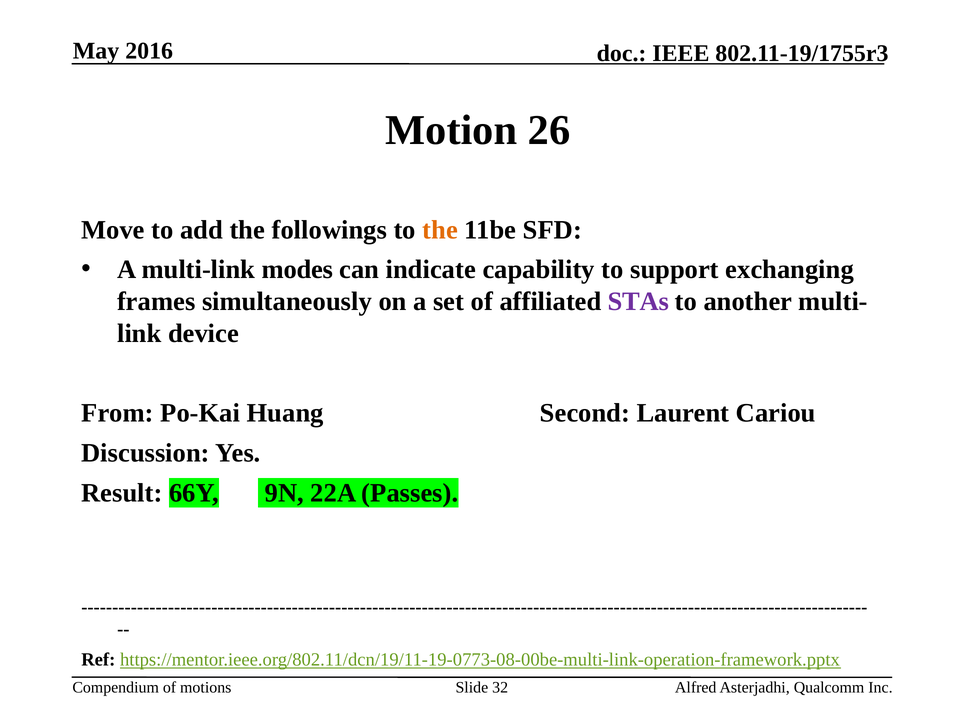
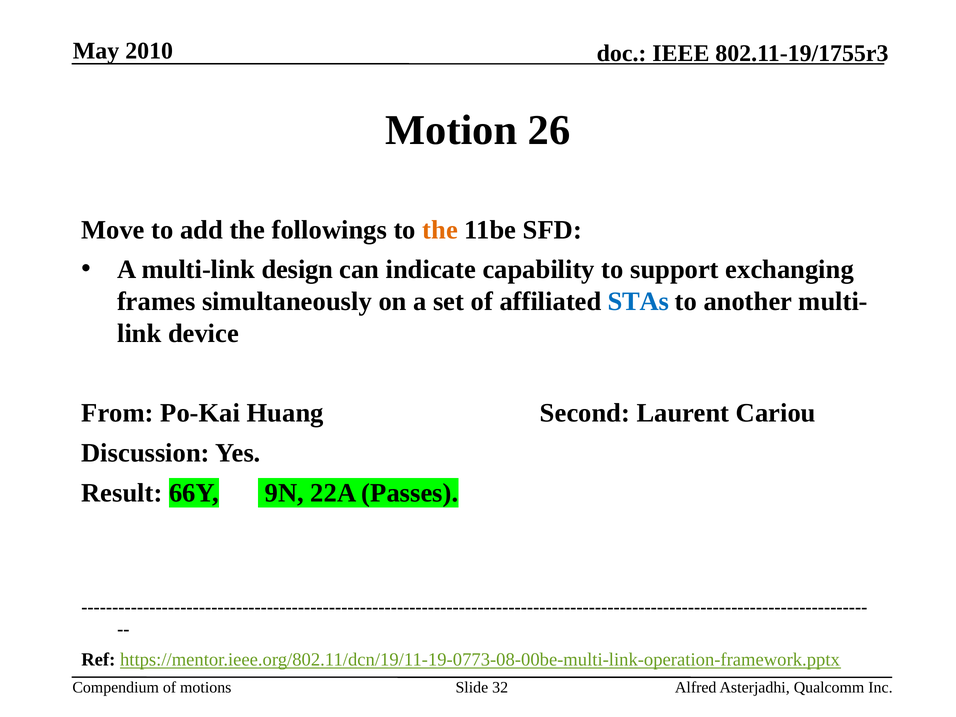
2016: 2016 -> 2010
modes: modes -> design
STAs colour: purple -> blue
